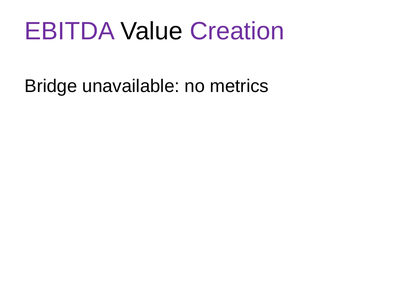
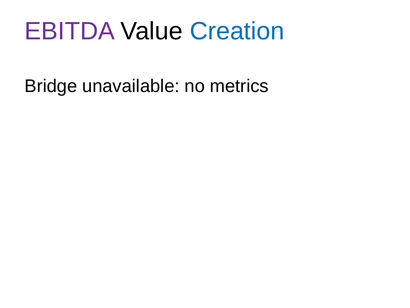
Creation colour: purple -> blue
